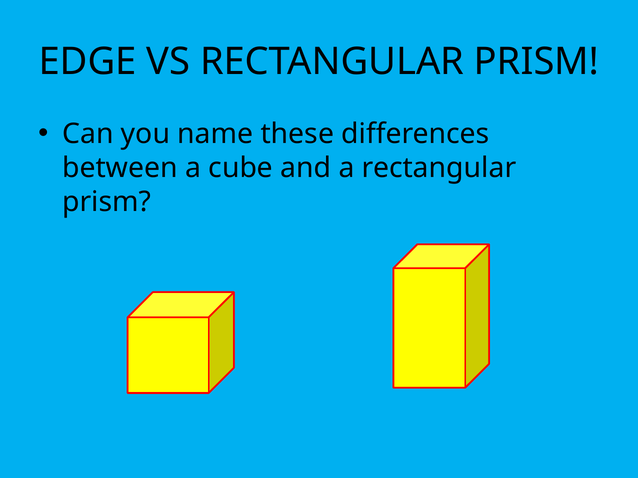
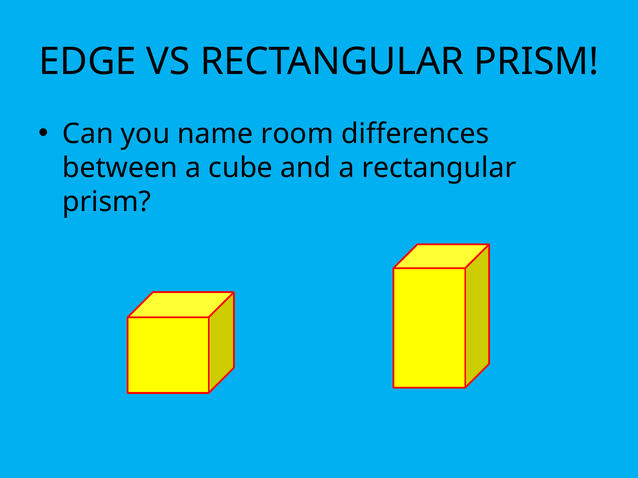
these: these -> room
